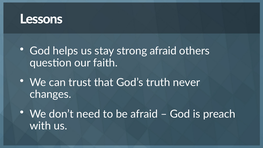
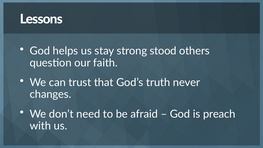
strong afraid: afraid -> stood
